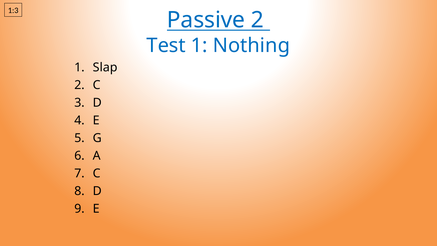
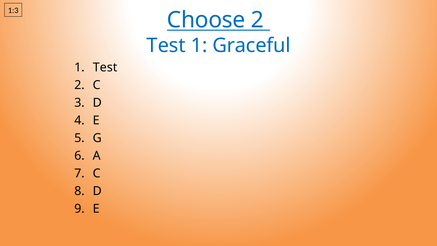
Passive: Passive -> Choose
Nothing: Nothing -> Graceful
1 Slap: Slap -> Test
